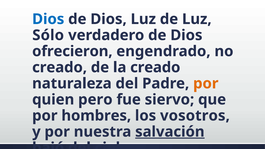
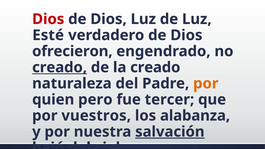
Dios at (48, 19) colour: blue -> red
Sólo: Sólo -> Esté
creado at (60, 67) underline: none -> present
siervo: siervo -> tercer
hombres: hombres -> vuestros
vosotros: vosotros -> alabanza
